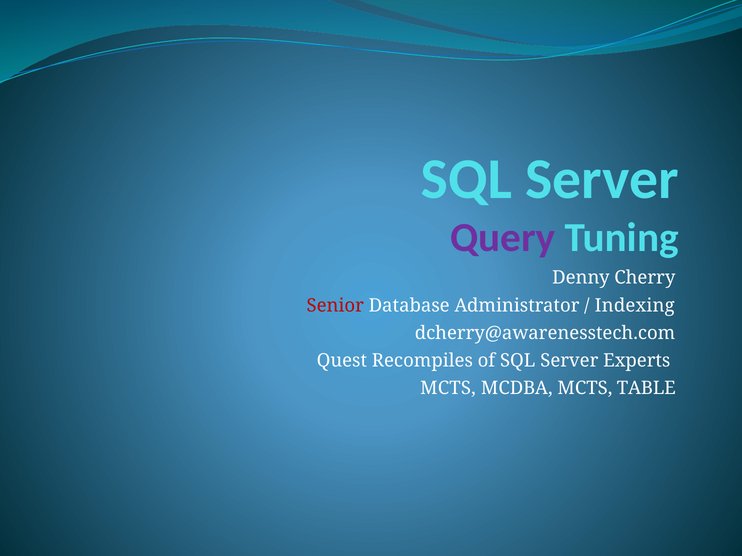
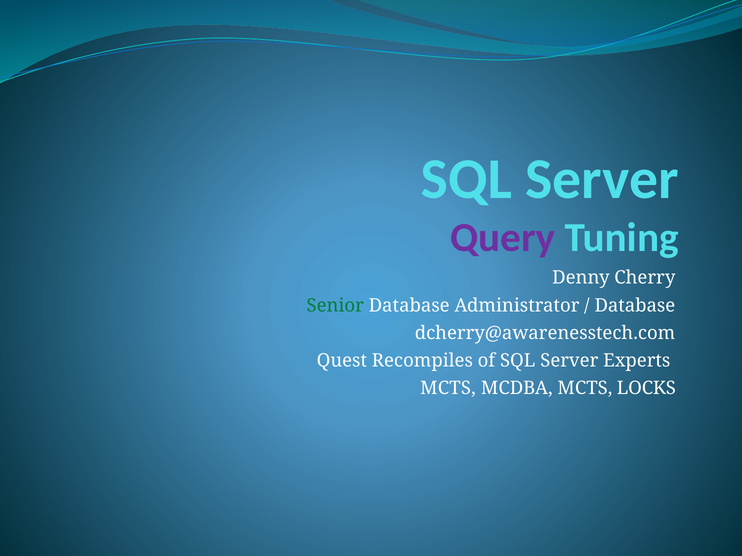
Senior colour: red -> green
Indexing at (635, 306): Indexing -> Database
TABLE: TABLE -> LOCKS
